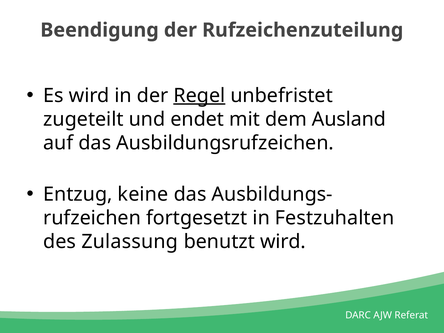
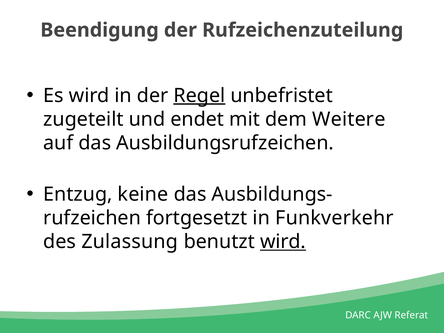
Ausland: Ausland -> Weitere
Festzuhalten: Festzuhalten -> Funkverkehr
wird at (283, 242) underline: none -> present
